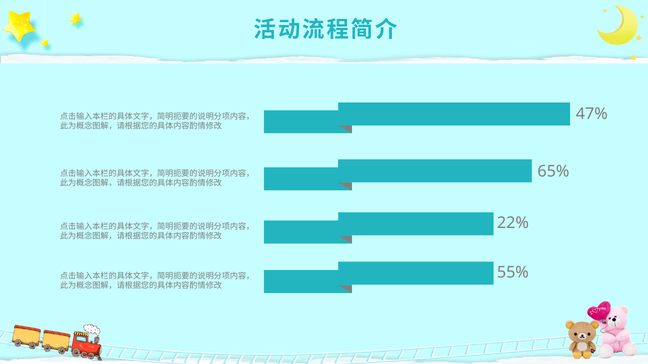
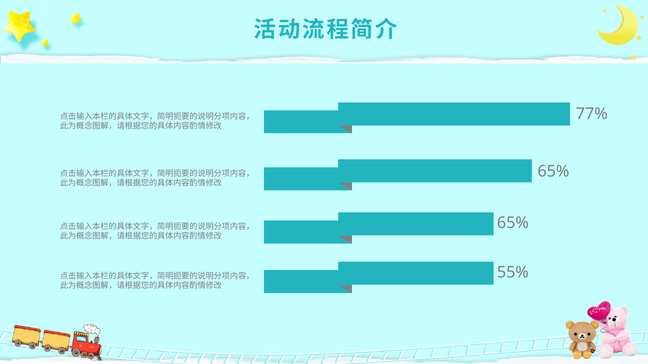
47%: 47% -> 77%
22% at (513, 223): 22% -> 65%
